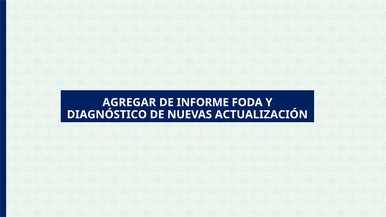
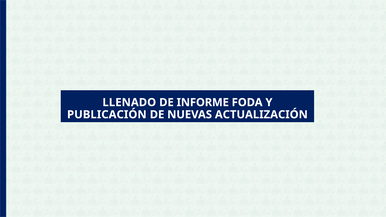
AGREGAR: AGREGAR -> LLENADO
DIAGNÓSTICO: DIAGNÓSTICO -> PUBLICACIÓN
